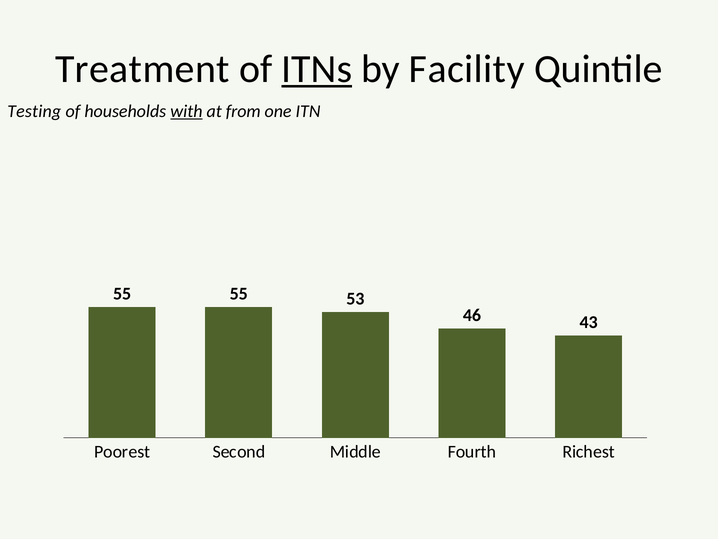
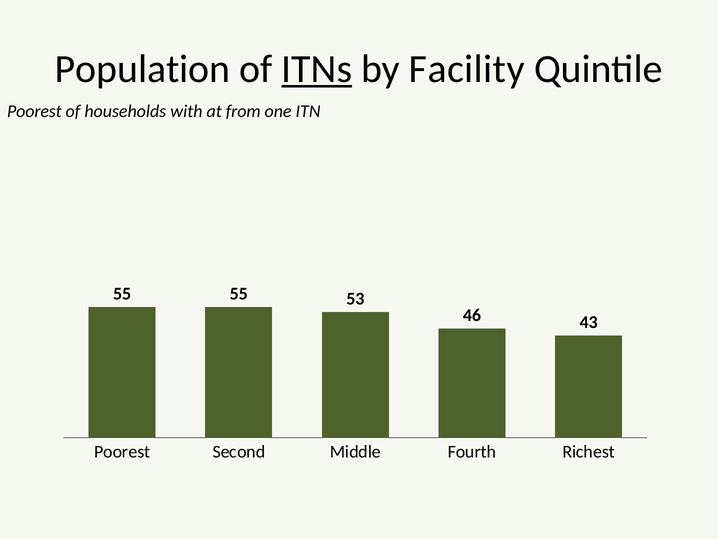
Treatment: Treatment -> Population
Testing at (34, 111): Testing -> Poorest
with underline: present -> none
